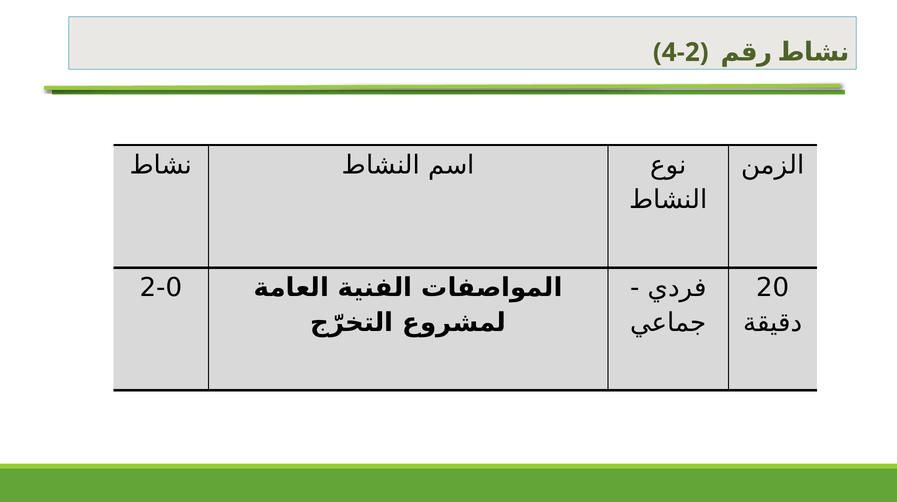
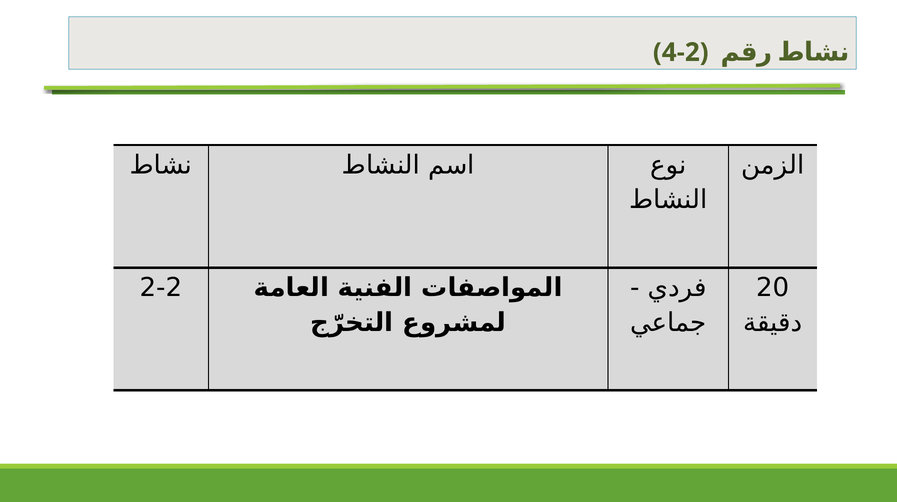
2-0: 2-0 -> 2-2
